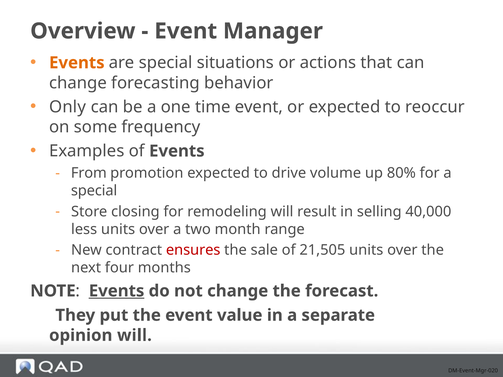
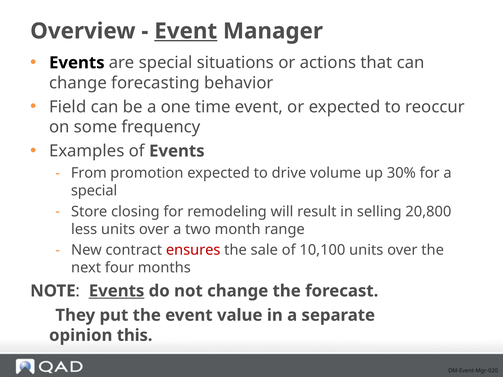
Event at (186, 31) underline: none -> present
Events at (77, 63) colour: orange -> black
Only: Only -> Field
80%: 80% -> 30%
40,000: 40,000 -> 20,800
21,505: 21,505 -> 10,100
opinion will: will -> this
